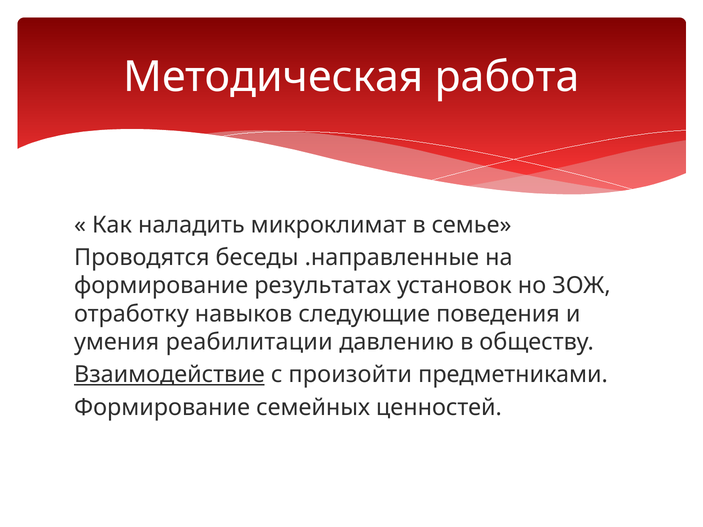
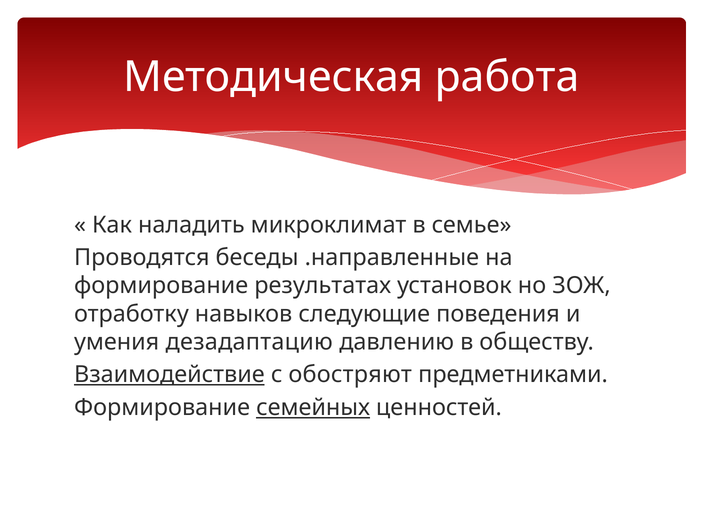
реабилитации: реабилитации -> дезадаптацию
произойти: произойти -> обостряют
семейных underline: none -> present
